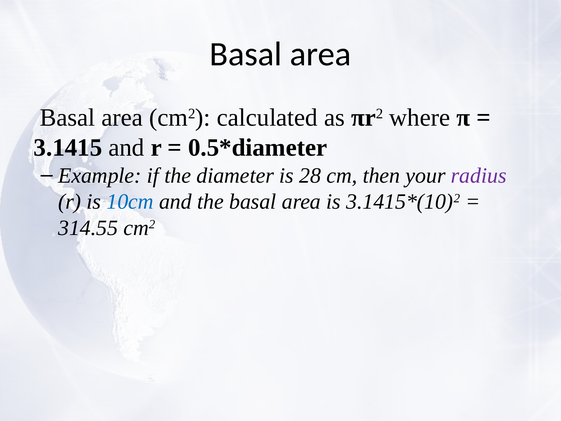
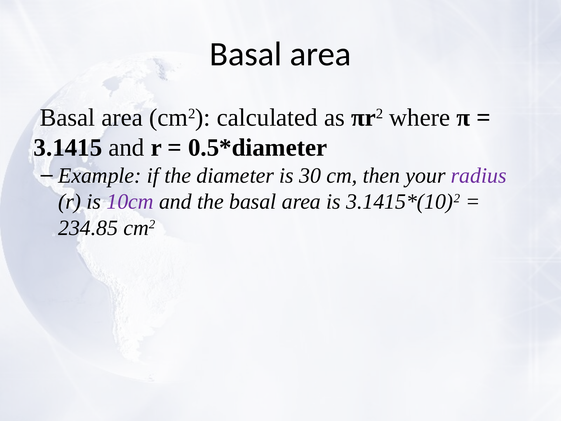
28: 28 -> 30
10cm colour: blue -> purple
314.55: 314.55 -> 234.85
